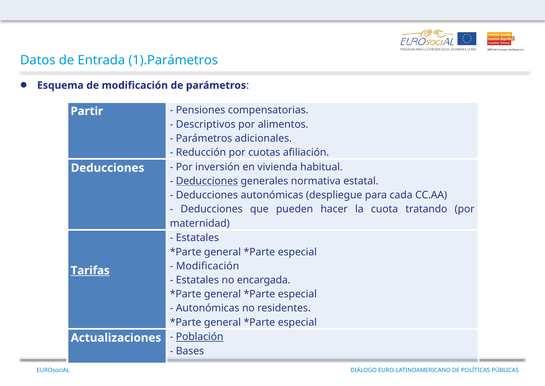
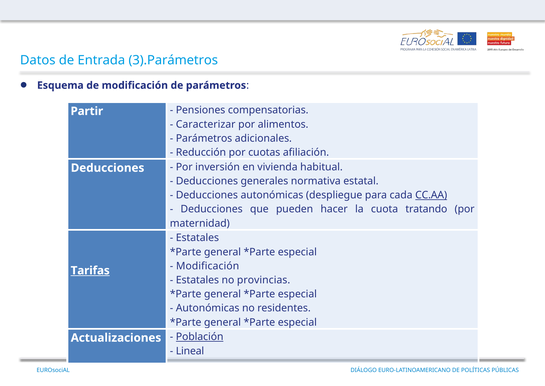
1).Parámetros: 1).Parámetros -> 3).Parámetros
Descriptivos: Descriptivos -> Caracterizar
Deducciones at (207, 181) underline: present -> none
CC.AA underline: none -> present
encargada: encargada -> provincias
Bases: Bases -> Lineal
